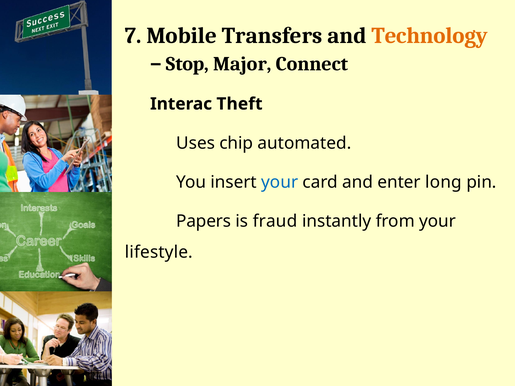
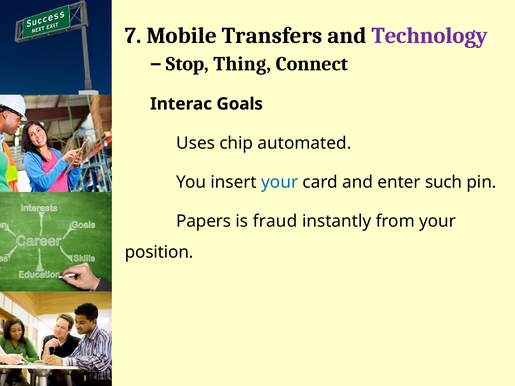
Technology colour: orange -> purple
Major: Major -> Thing
Theft: Theft -> Goals
long: long -> such
lifestyle: lifestyle -> position
